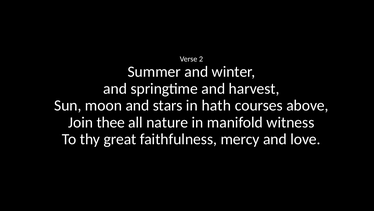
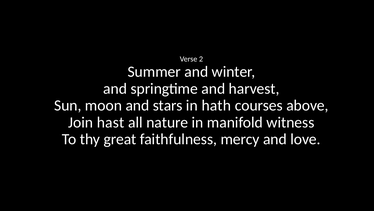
thee: thee -> hast
